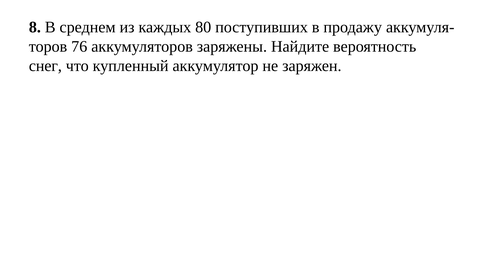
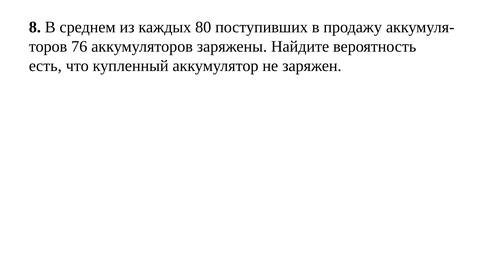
снег: снег -> есть
